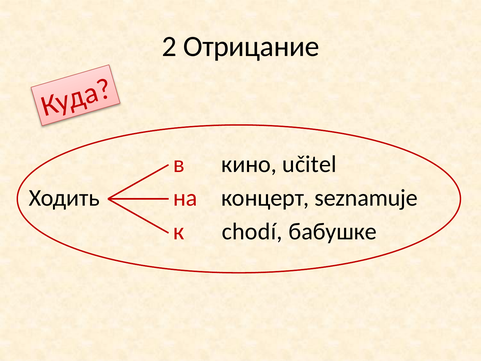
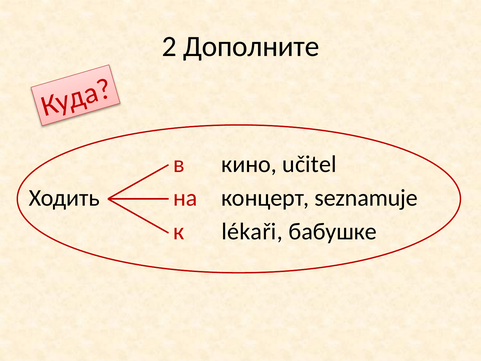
Отрицание: Отрицание -> Дополните
chodí: chodí -> lékaři
